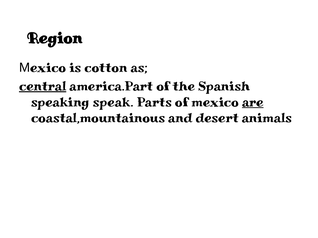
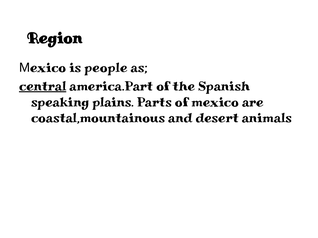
cotton: cotton -> people
speak: speak -> plains
are underline: present -> none
